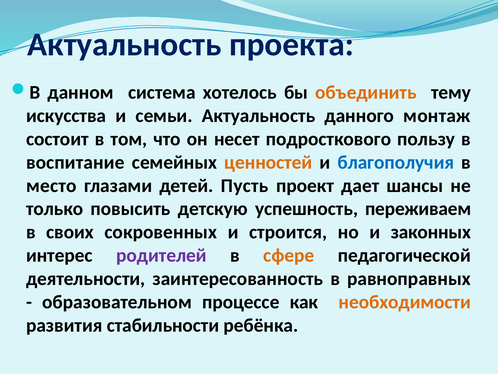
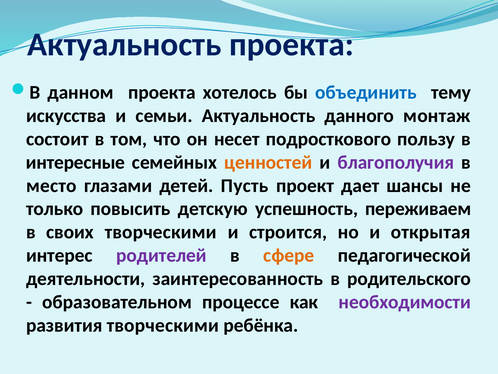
данном система: система -> проекта
объединить colour: orange -> blue
воспитание: воспитание -> интересные
благополучия colour: blue -> purple
своих сокровенных: сокровенных -> творческими
законных: законных -> открытая
равноправных: равноправных -> родительского
необходимости colour: orange -> purple
развития стабильности: стабильности -> творческими
